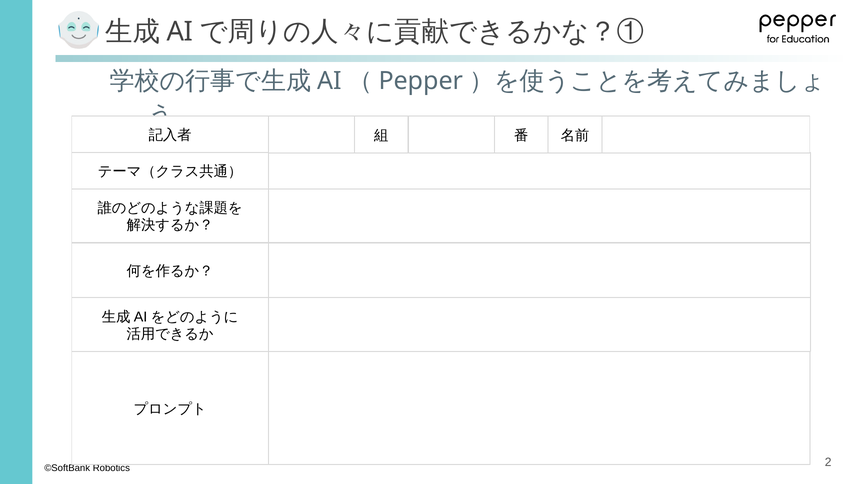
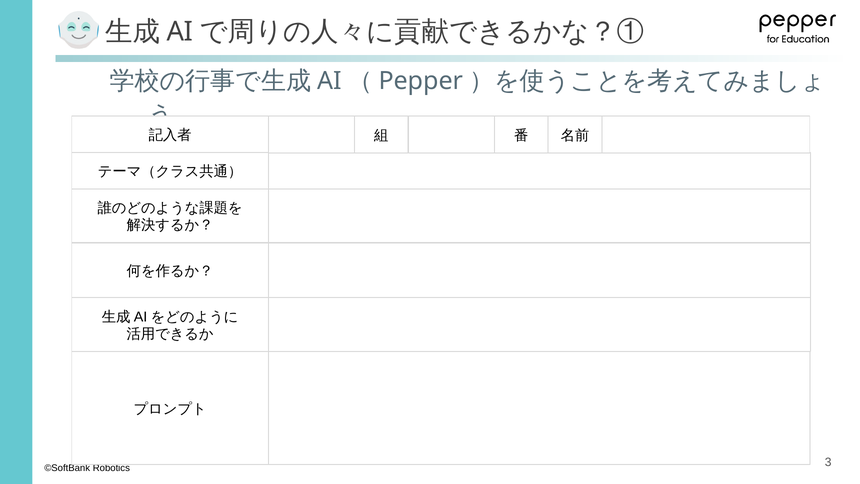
2: 2 -> 3
